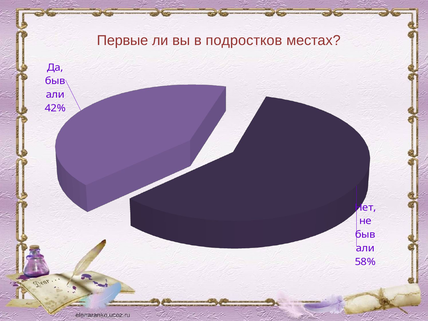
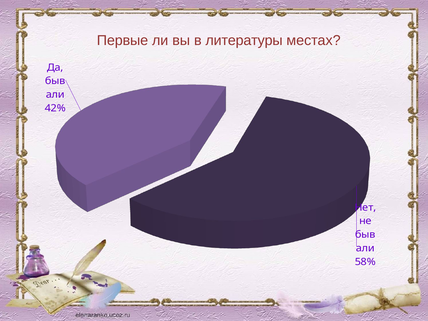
подростков: подростков -> литературы
